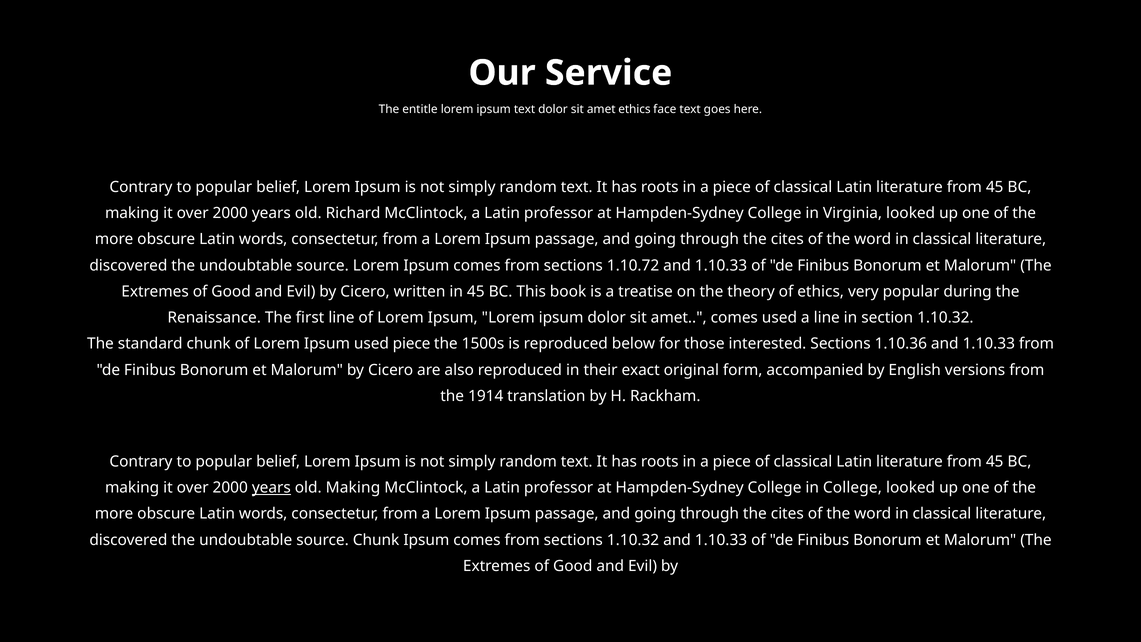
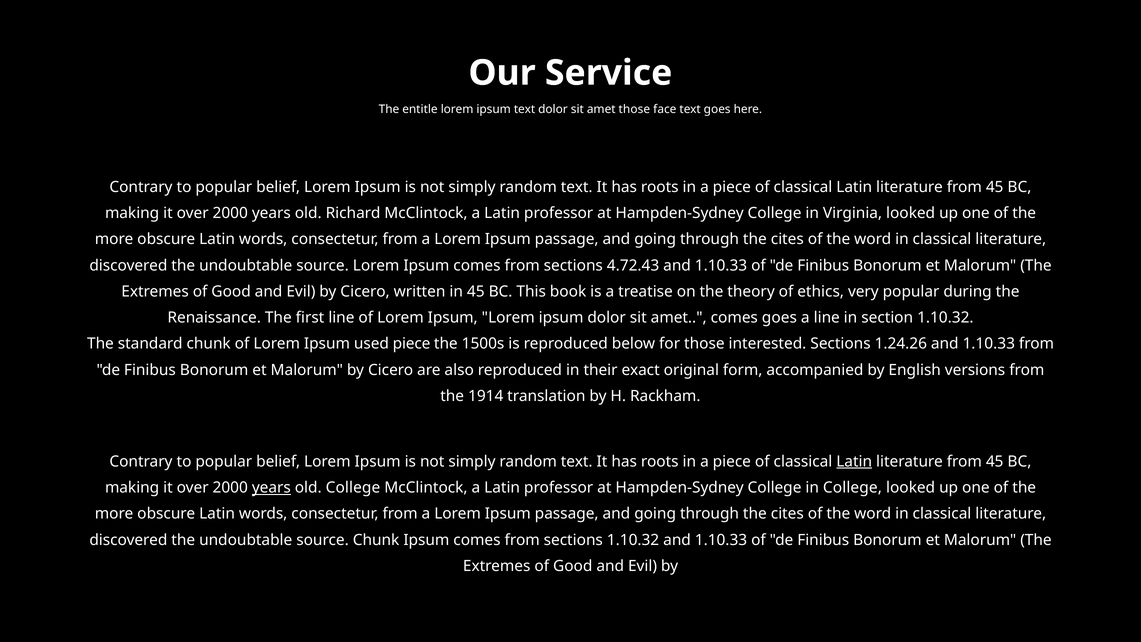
amet ethics: ethics -> those
1.10.72: 1.10.72 -> 4.72.43
comes used: used -> goes
1.10.36: 1.10.36 -> 1.24.26
Latin at (854, 461) underline: none -> present
old Making: Making -> College
